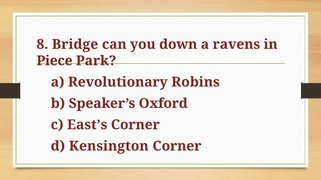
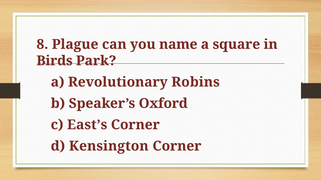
Bridge: Bridge -> Plague
down: down -> name
ravens: ravens -> square
Piece: Piece -> Birds
